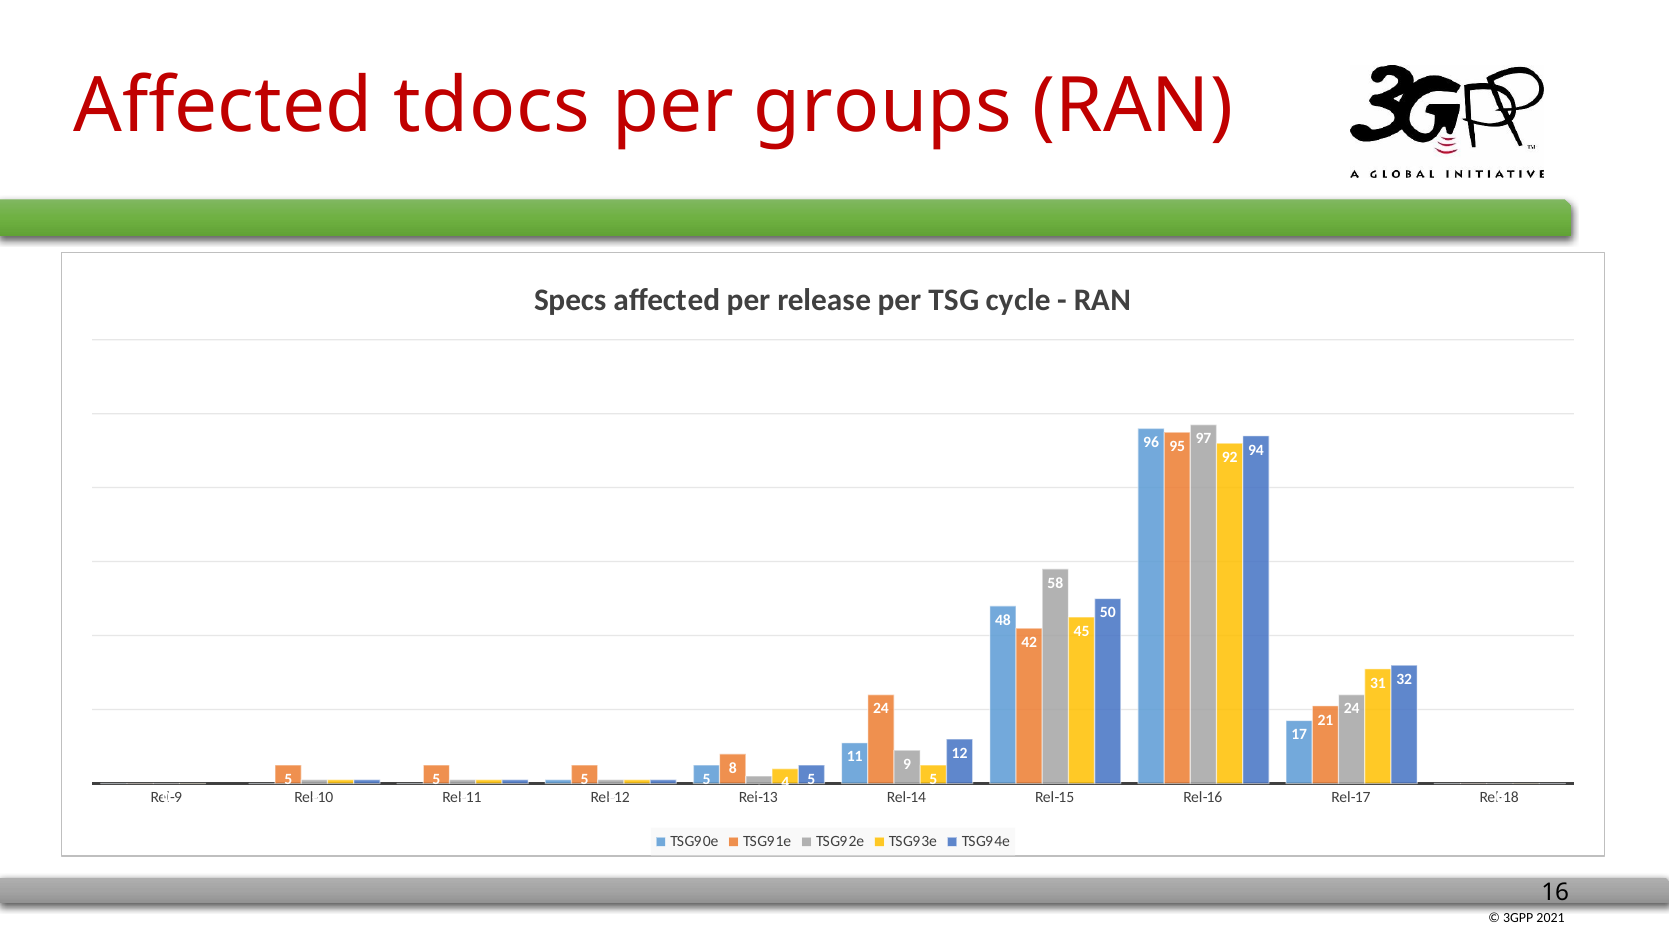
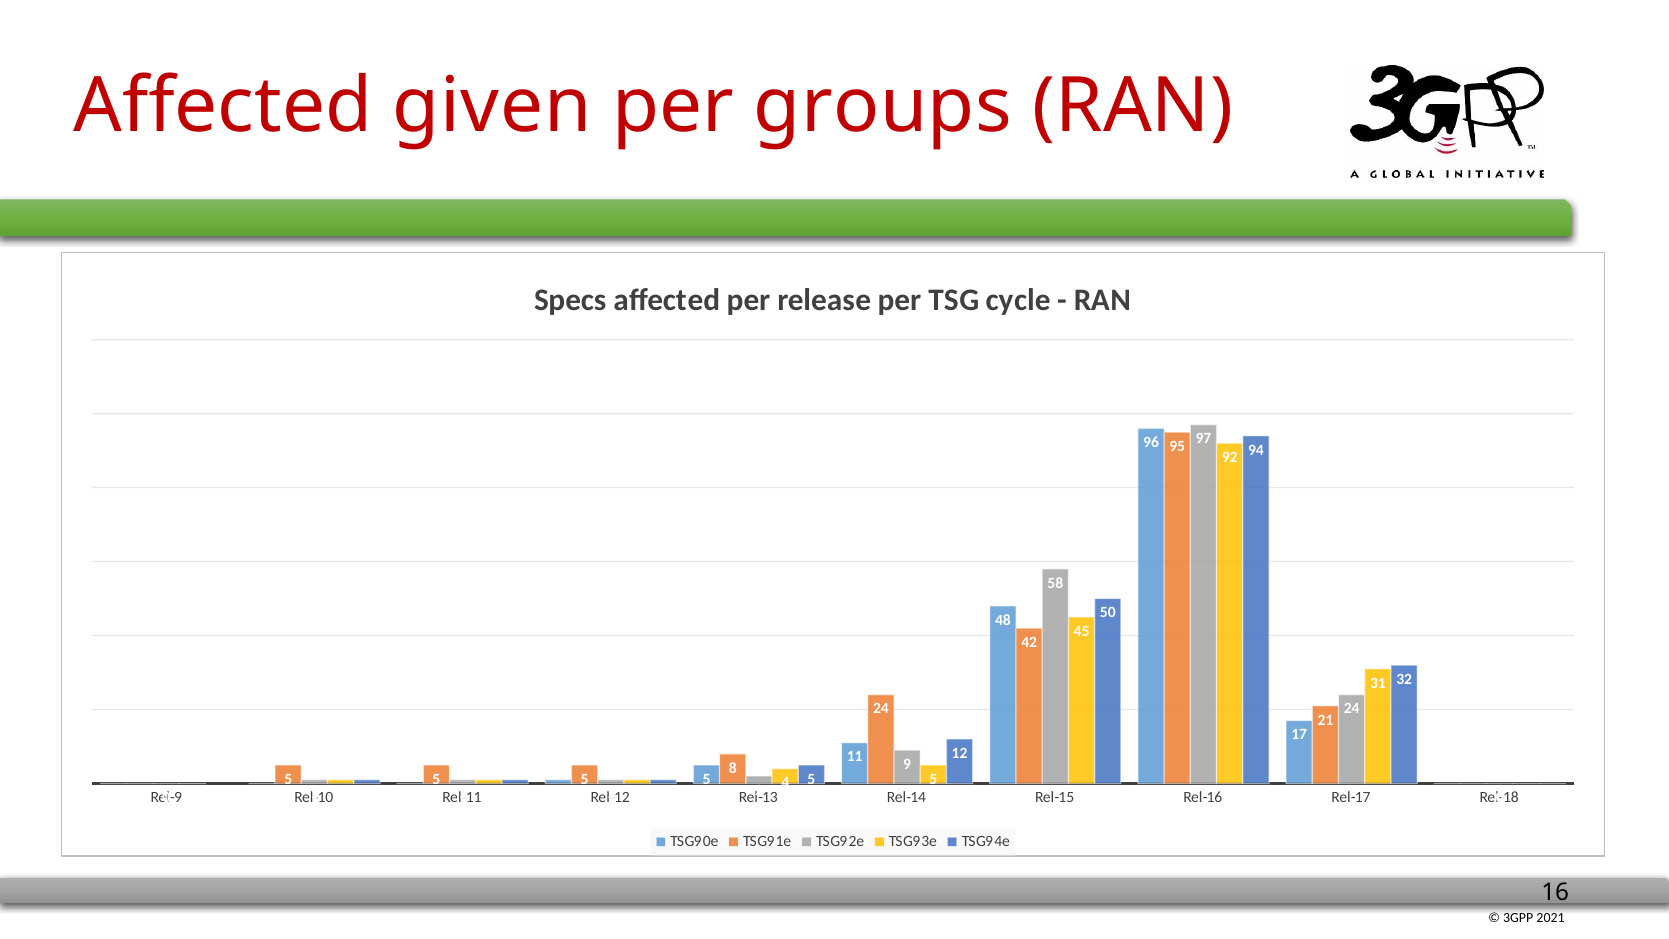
tdocs: tdocs -> given
